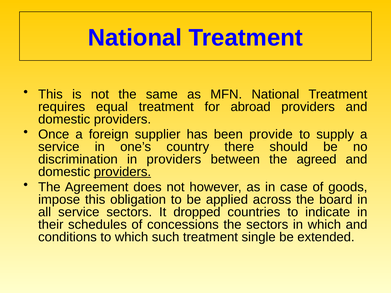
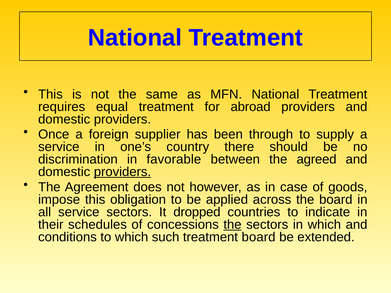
provide: provide -> through
in providers: providers -> favorable
the at (233, 225) underline: none -> present
treatment single: single -> board
